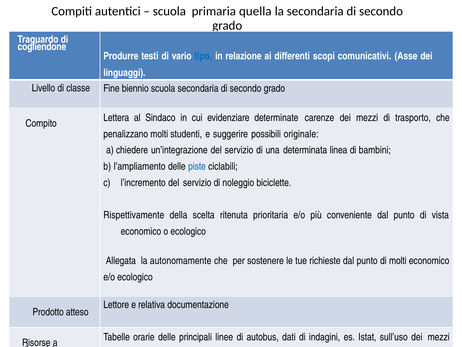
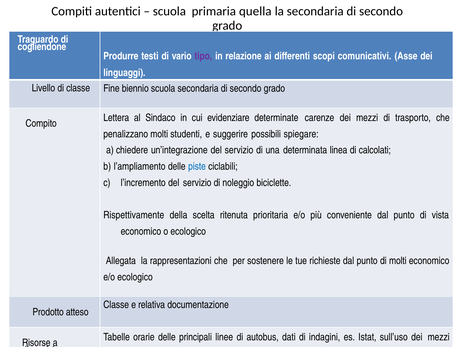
tipo colour: blue -> purple
originale: originale -> spiegare
bambini: bambini -> calcolati
autonomamente: autonomamente -> rappresentazioni
Lettore at (116, 304): Lettore -> Classe
